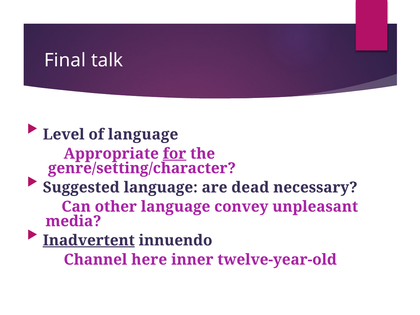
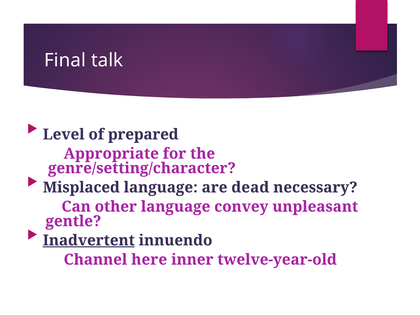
of language: language -> prepared
for underline: present -> none
Suggested: Suggested -> Misplaced
media: media -> gentle
